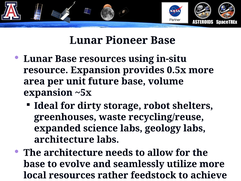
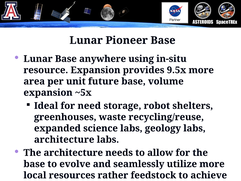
Base resources: resources -> anywhere
0.5x: 0.5x -> 9.5x
dirty: dirty -> need
